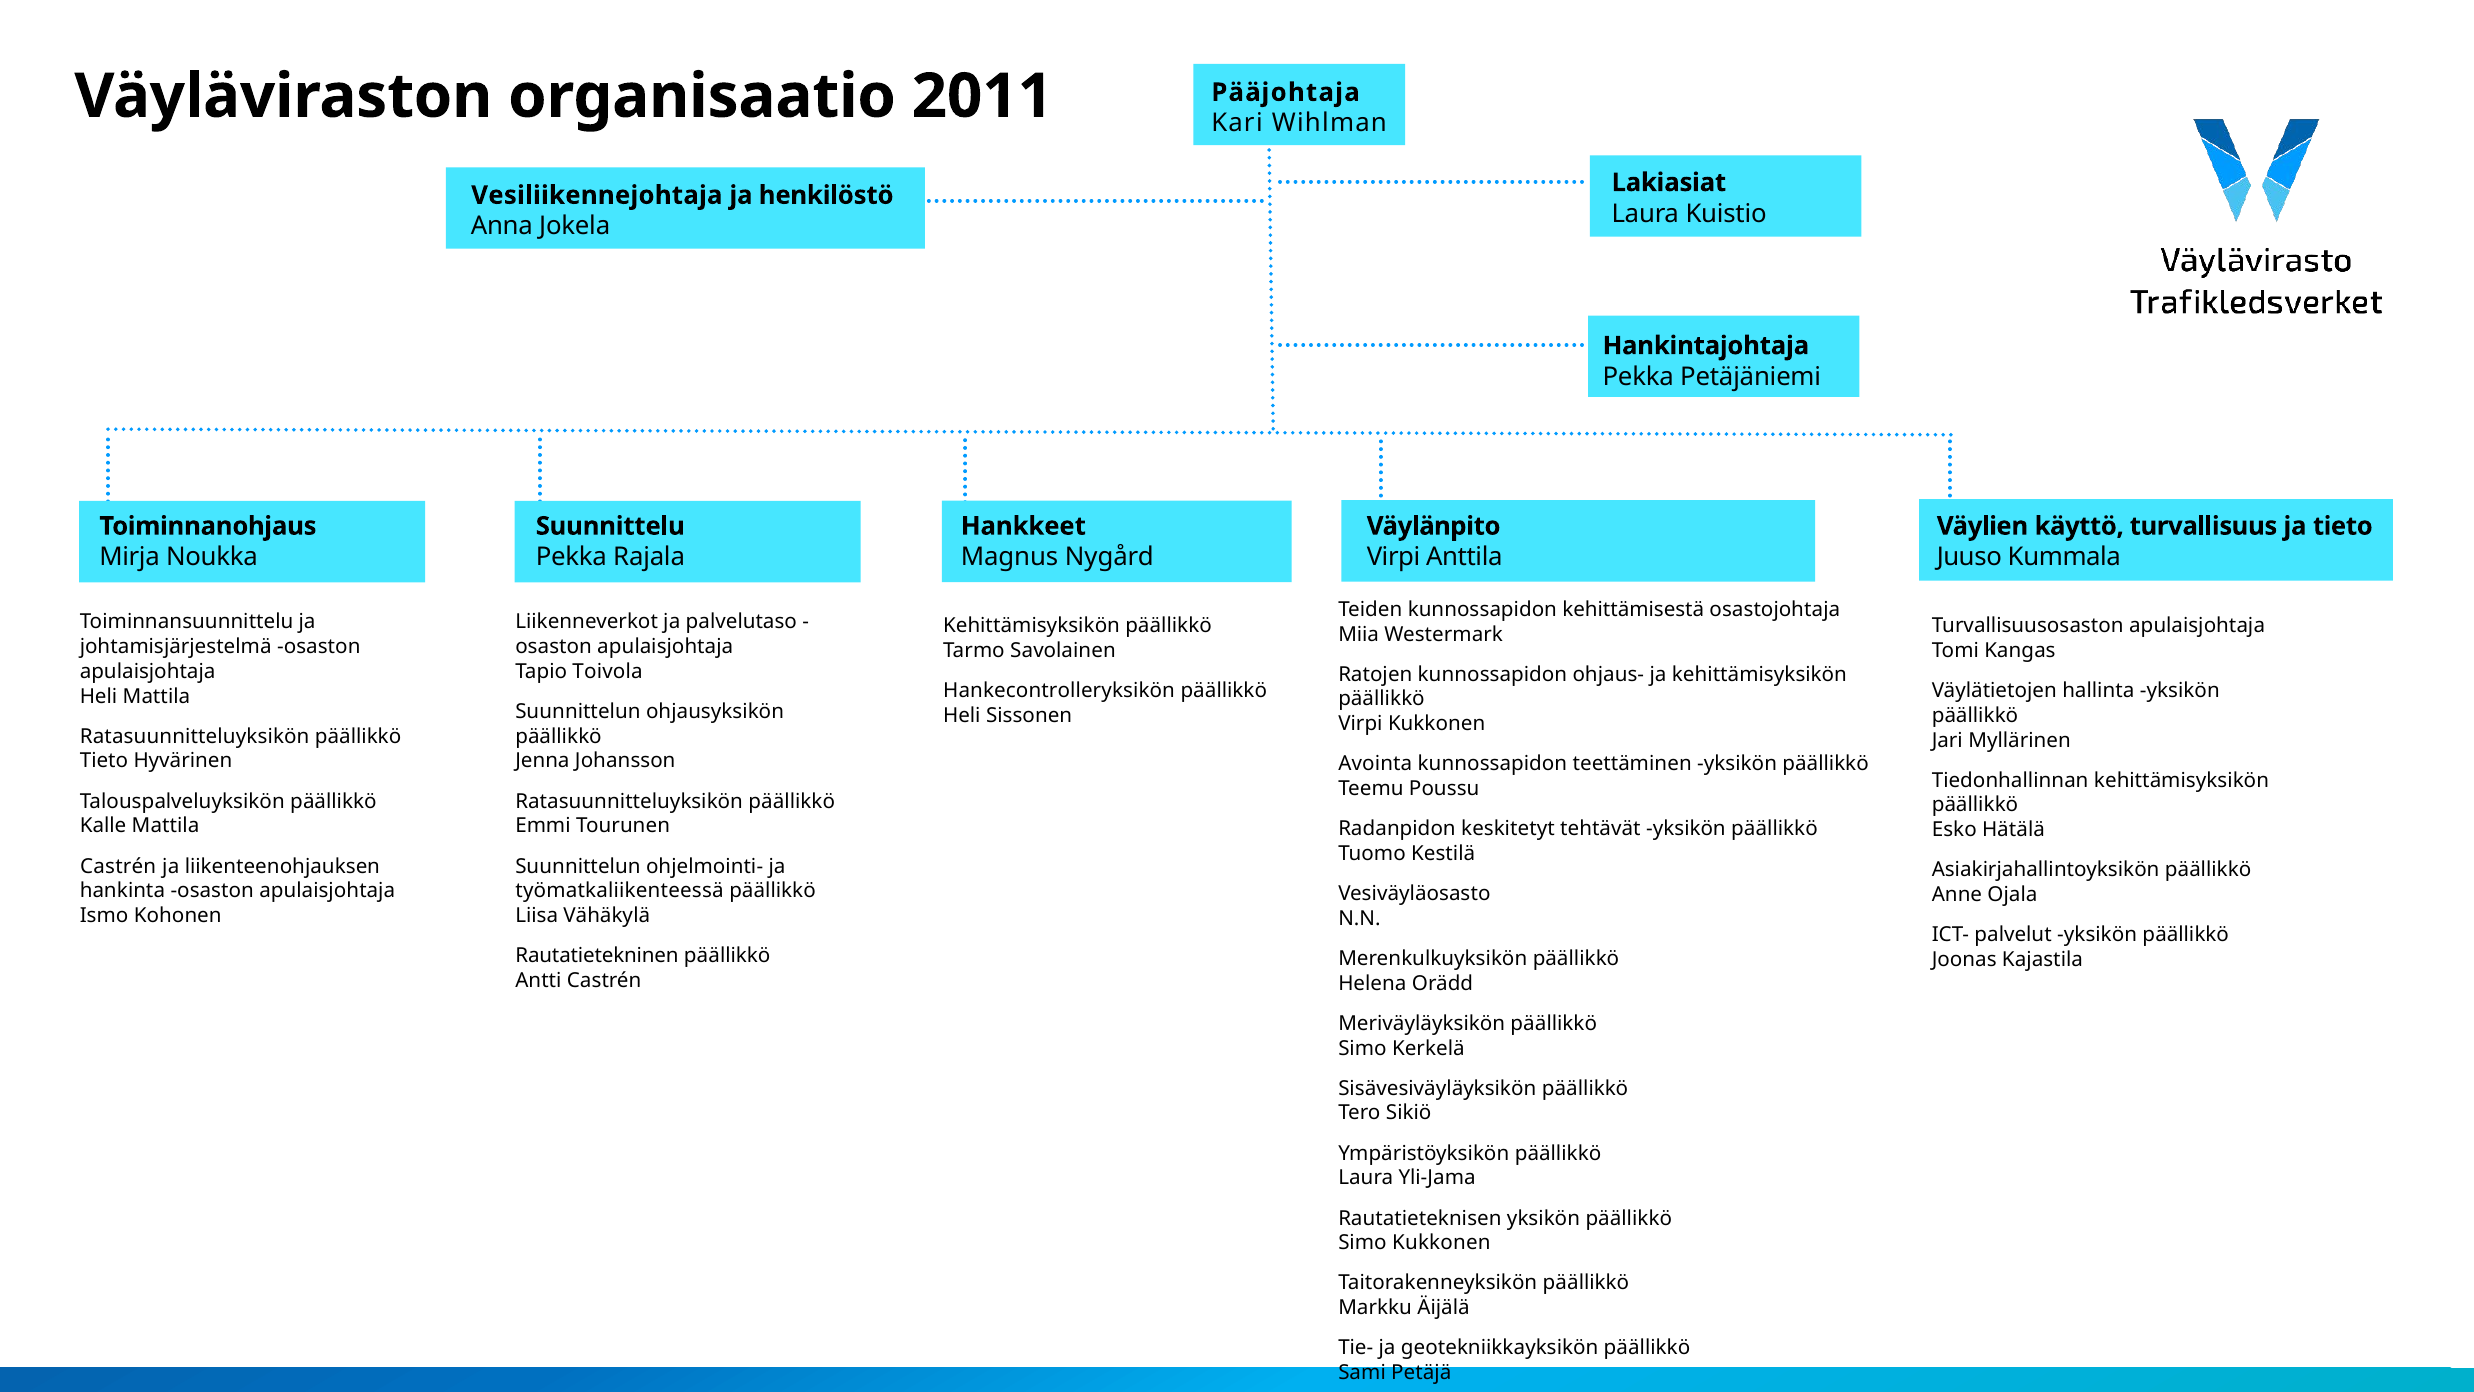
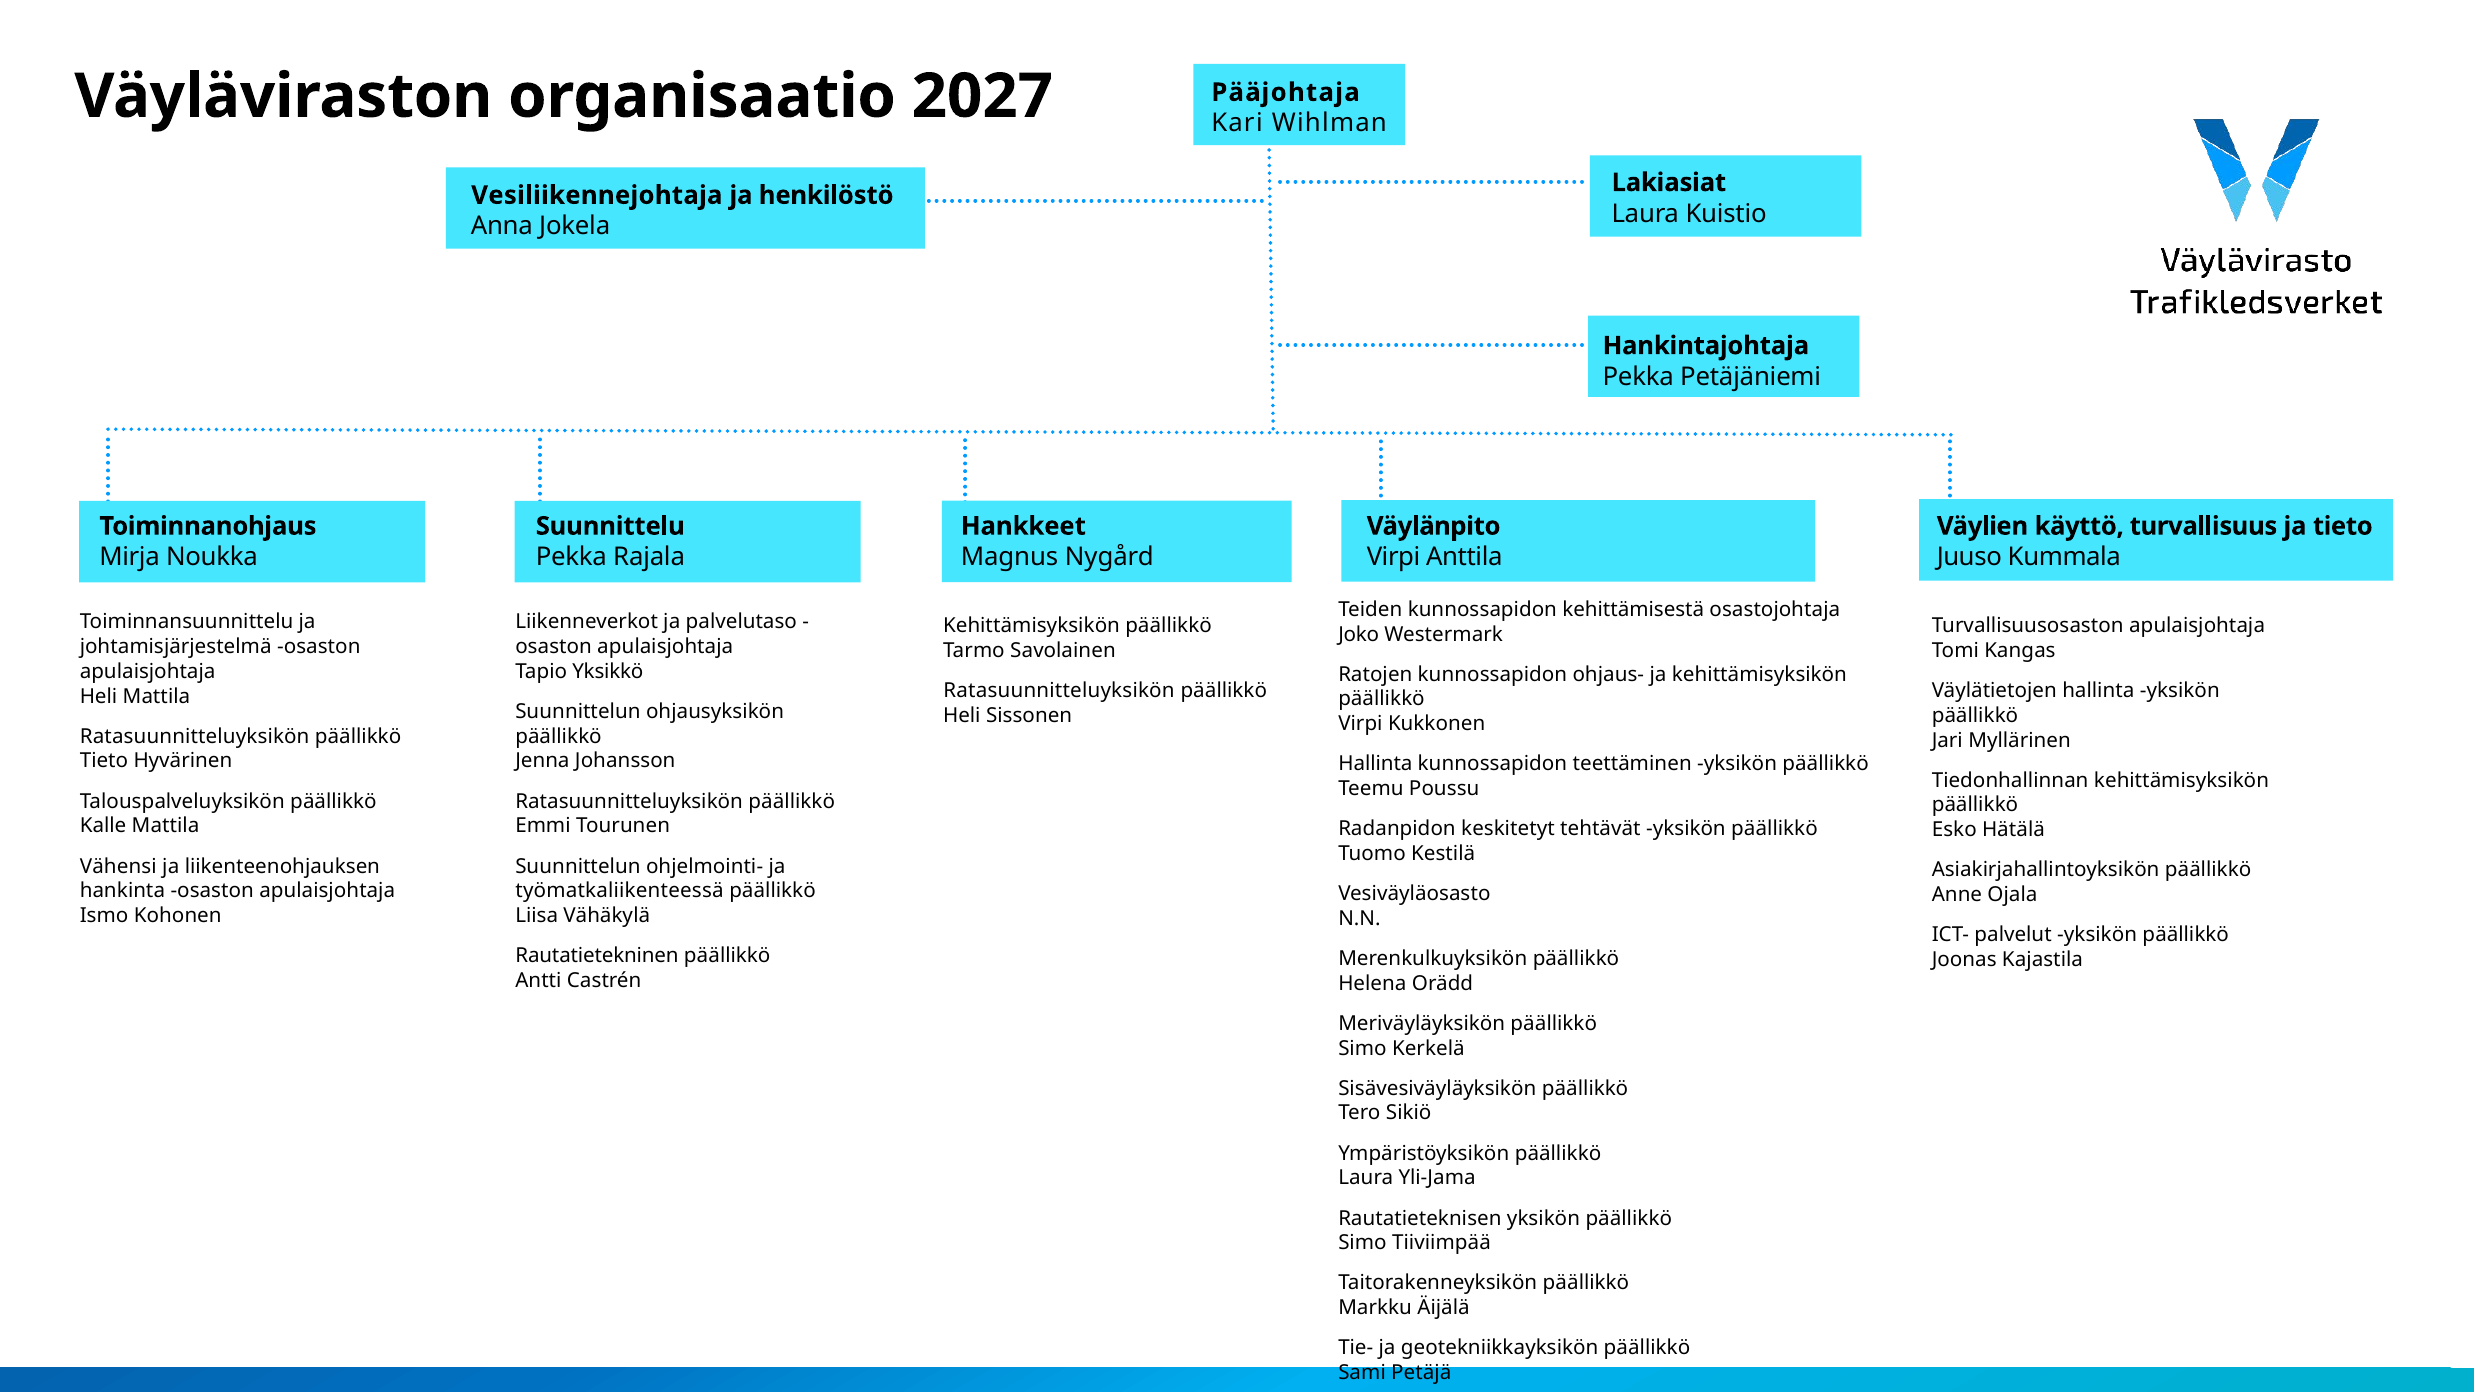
2011: 2011 -> 2027
Miia: Miia -> Joko
Toivola: Toivola -> Yksikkö
Hankecontrolleryksikön at (1059, 691): Hankecontrolleryksikön -> Ratasuunnitteluyksikön
Avointa at (1375, 764): Avointa -> Hallinta
Castrén at (118, 866): Castrén -> Vähensi
Simo Kukkonen: Kukkonen -> Tiiviimpää
